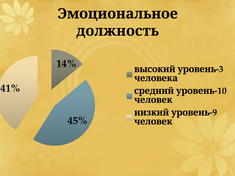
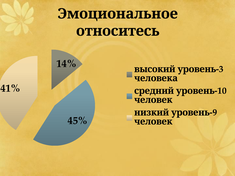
должность: должность -> относитесь
